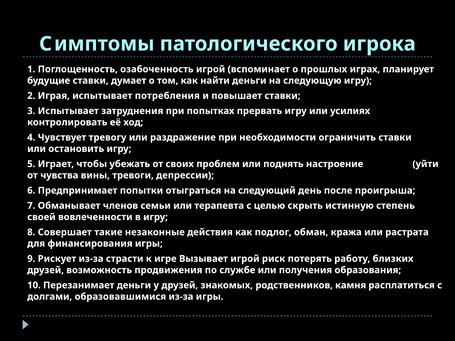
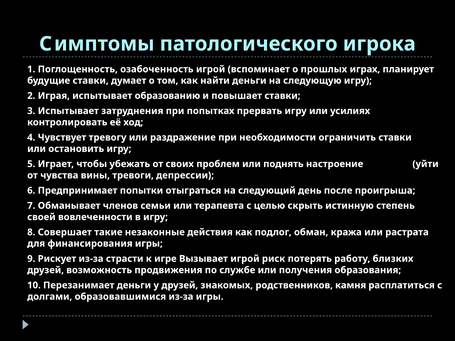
потребления: потребления -> образованию
